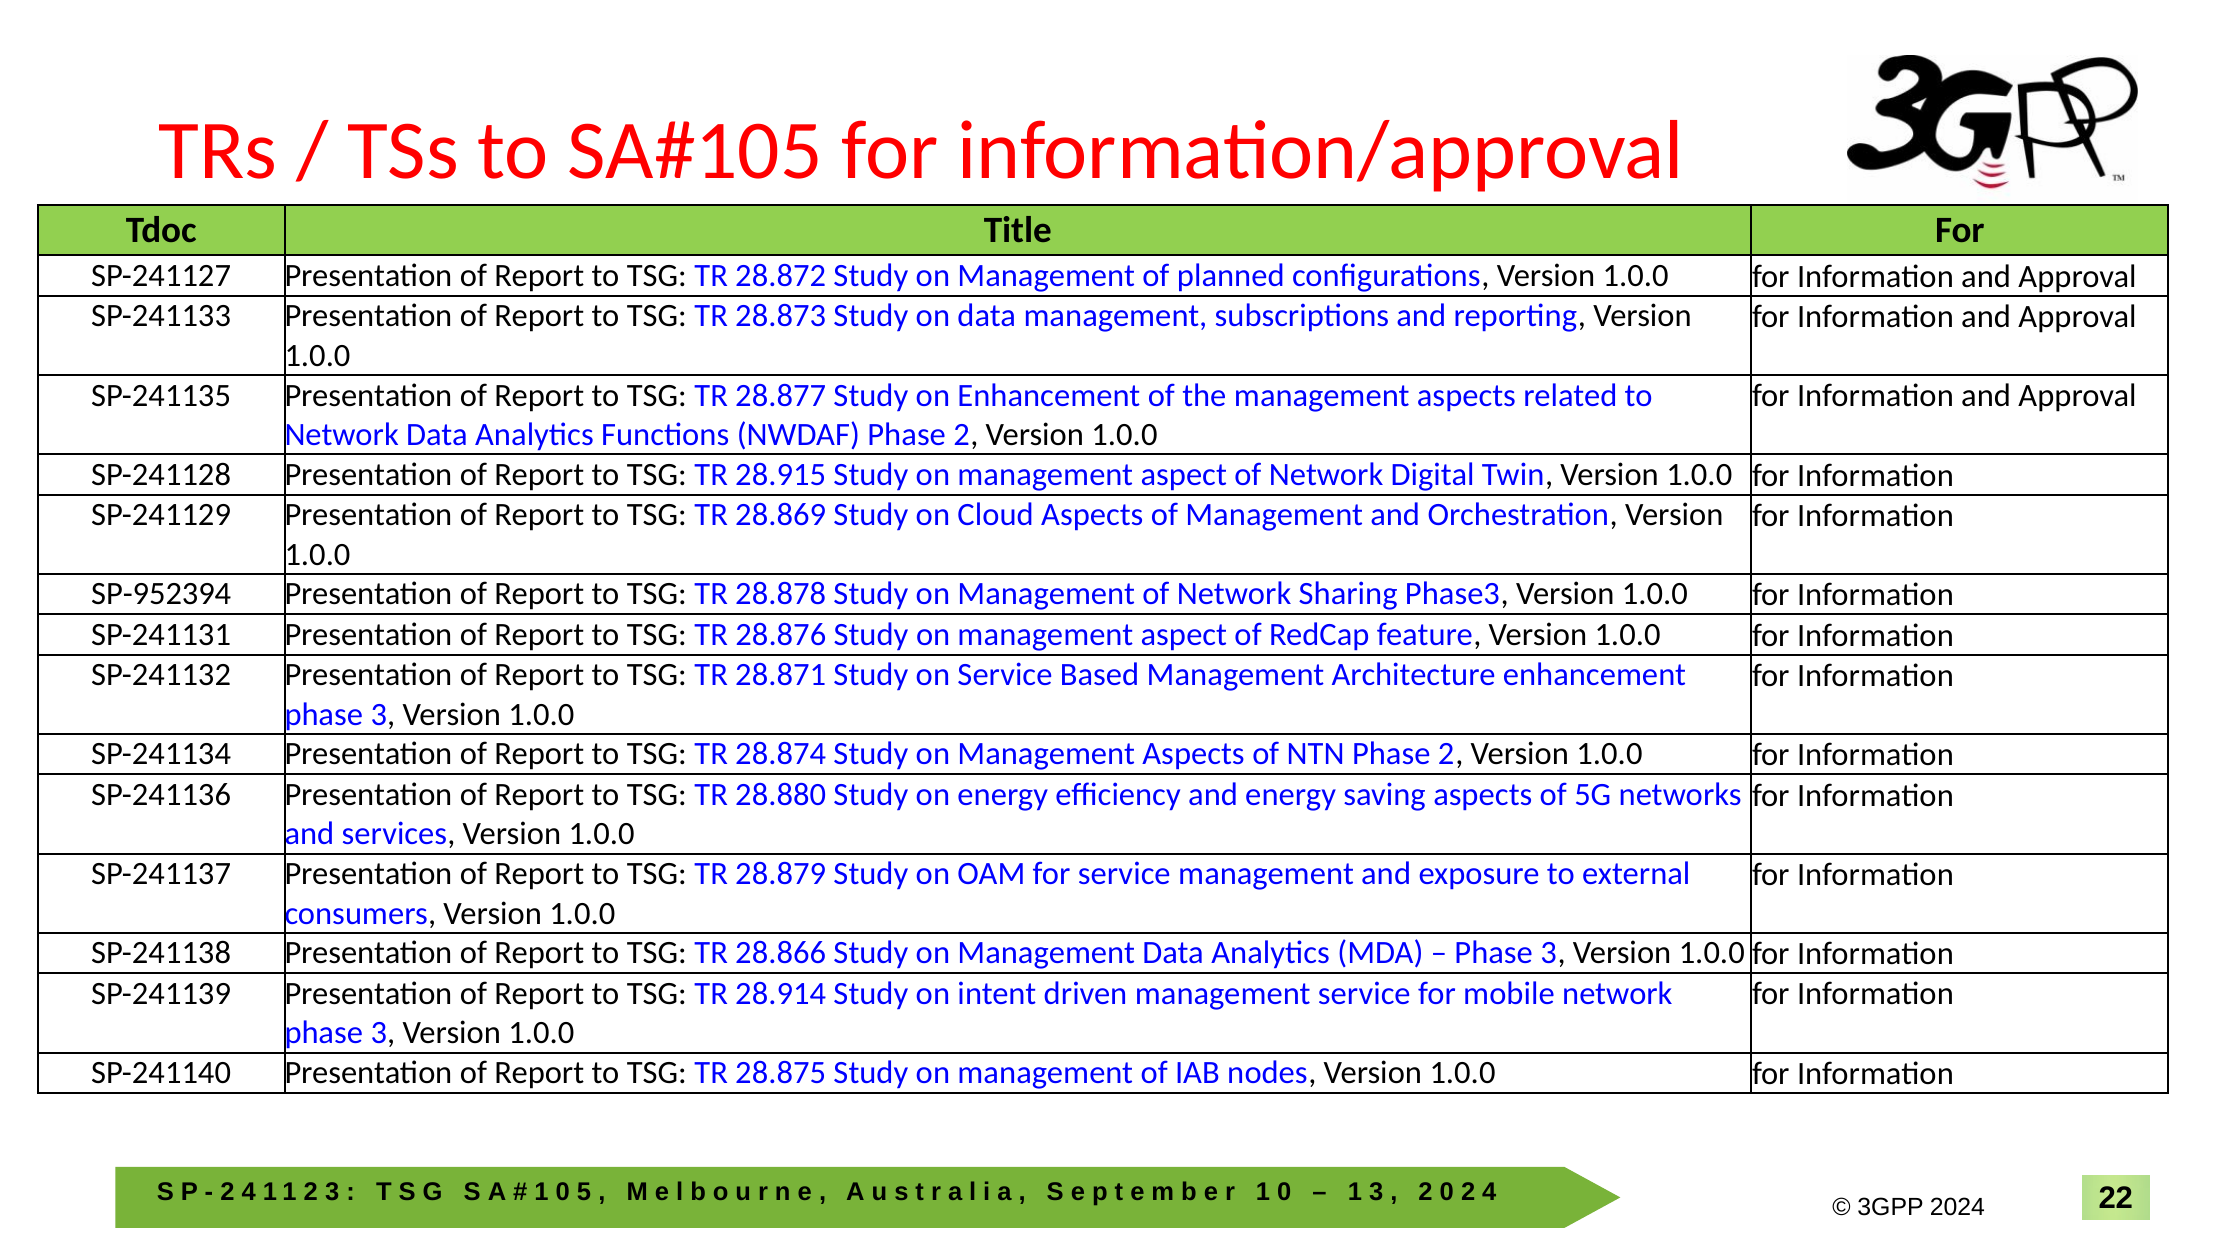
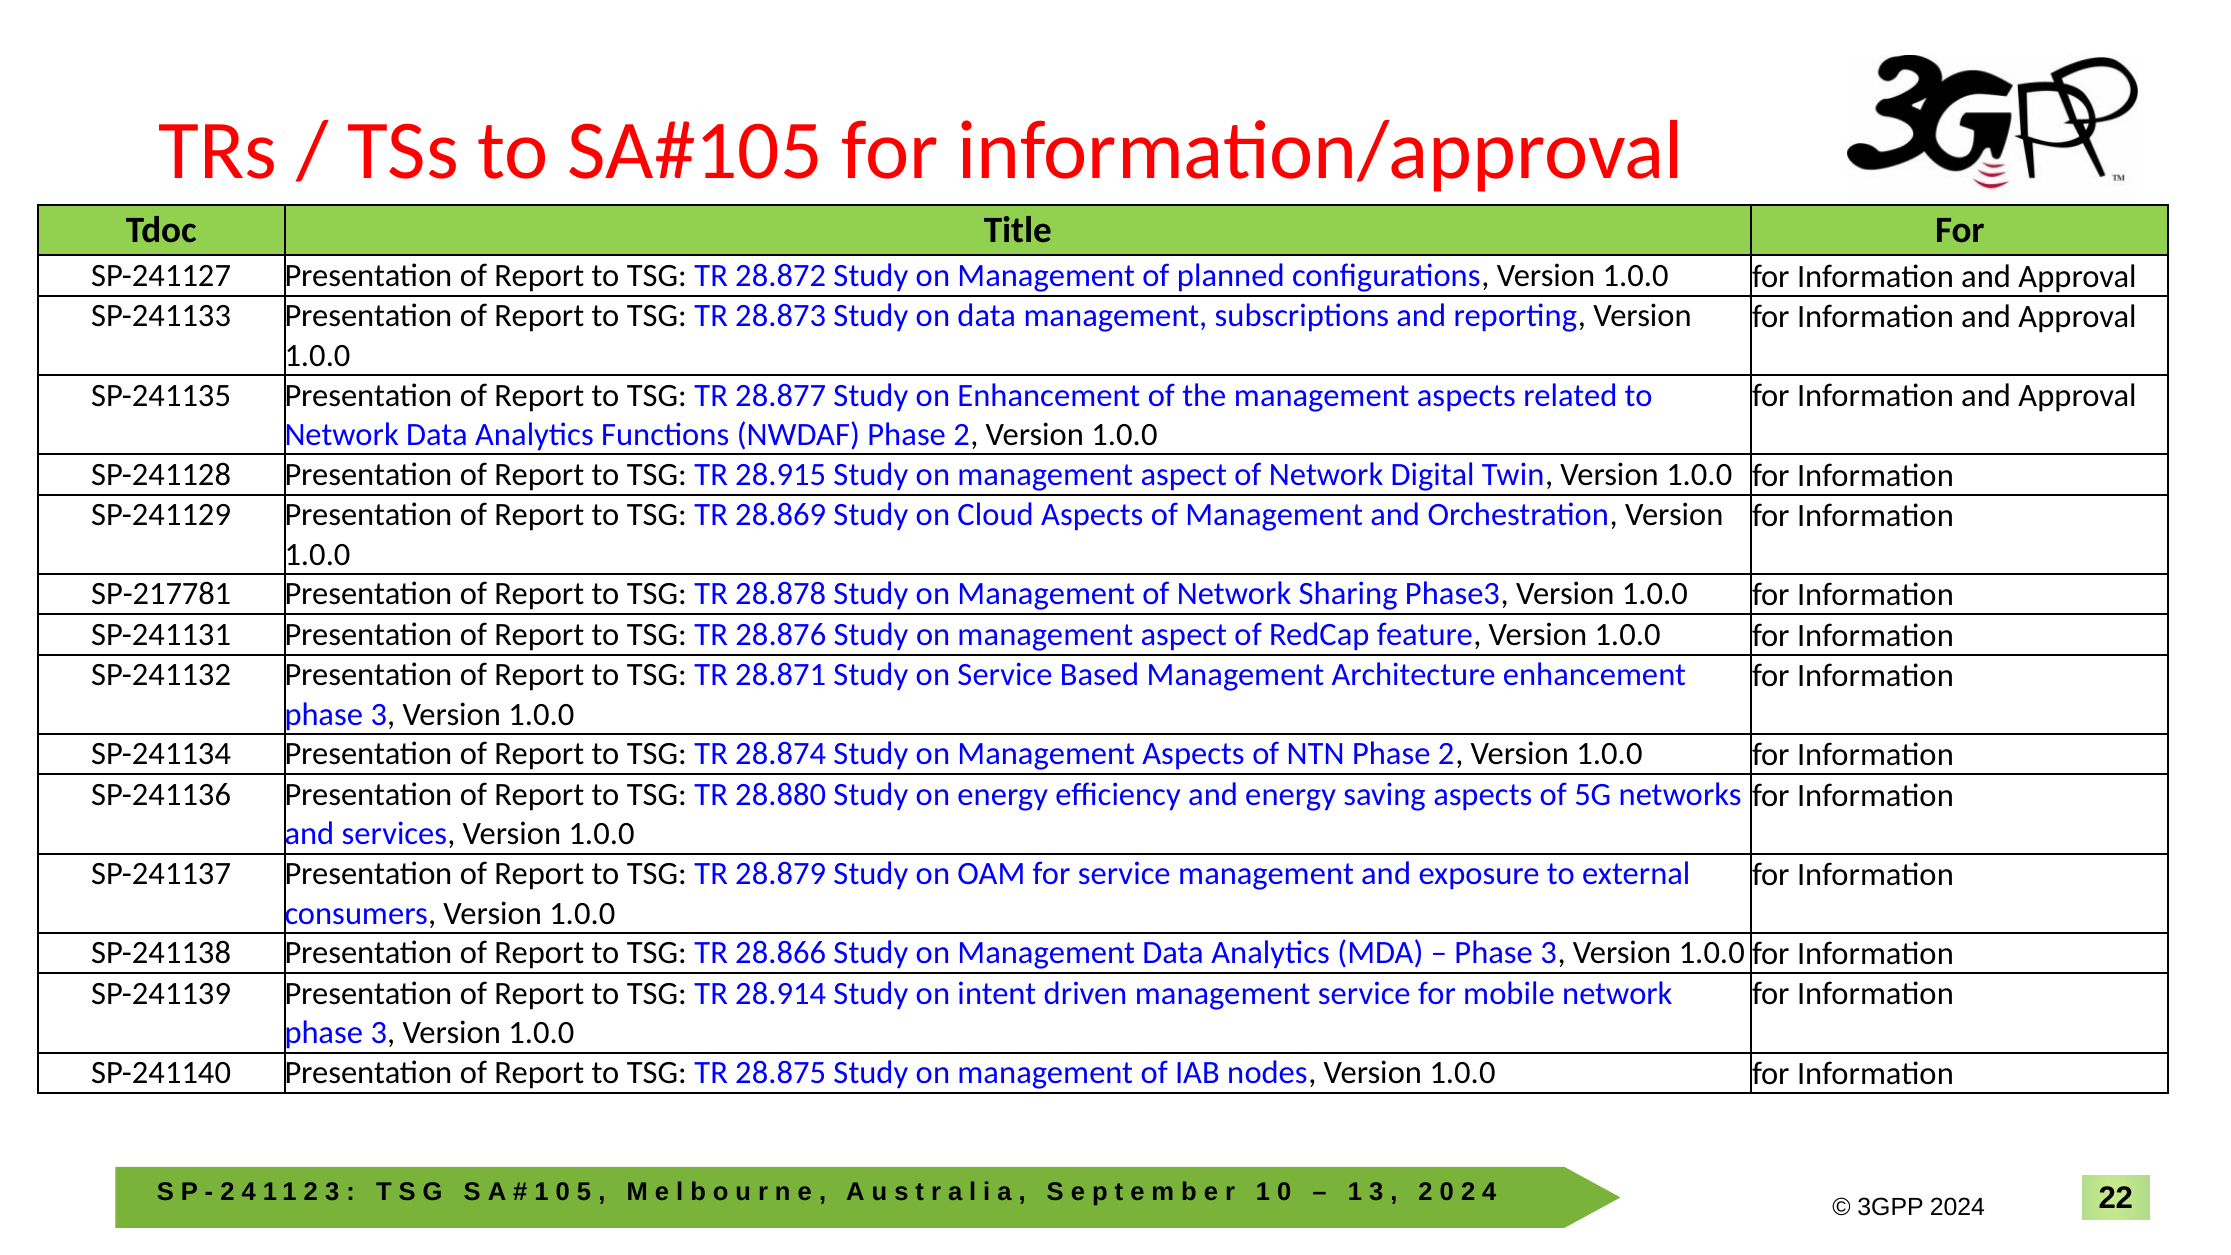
SP-952394: SP-952394 -> SP-217781
